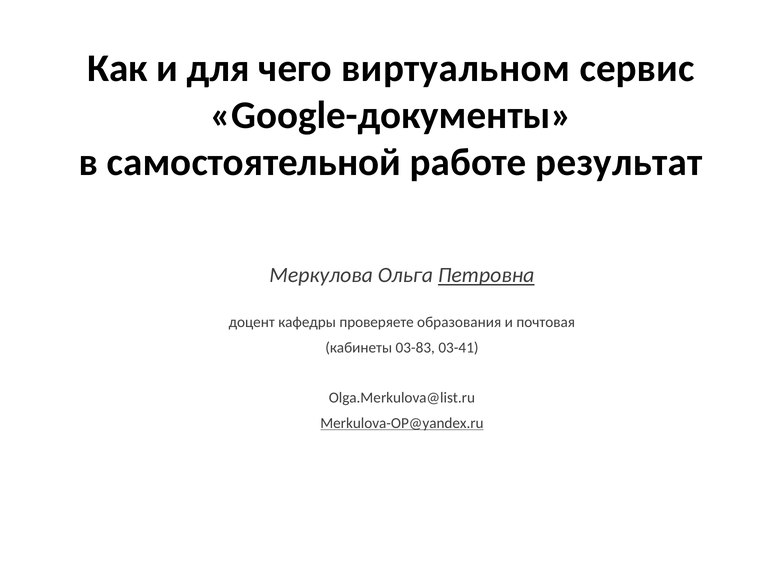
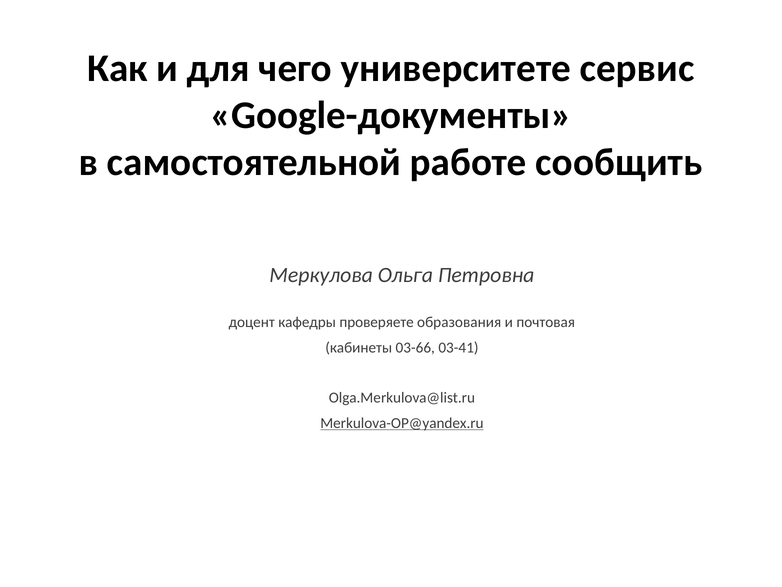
виртуальном: виртуальном -> университете
результат: результат -> сообщить
Петровна underline: present -> none
03-83: 03-83 -> 03-66
